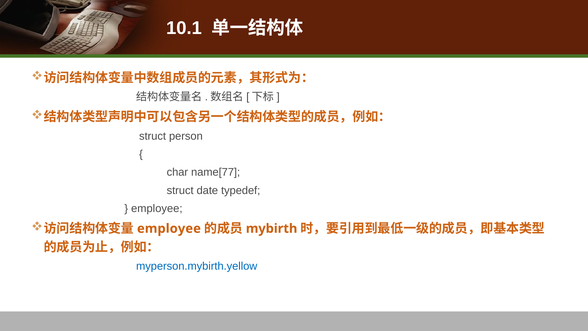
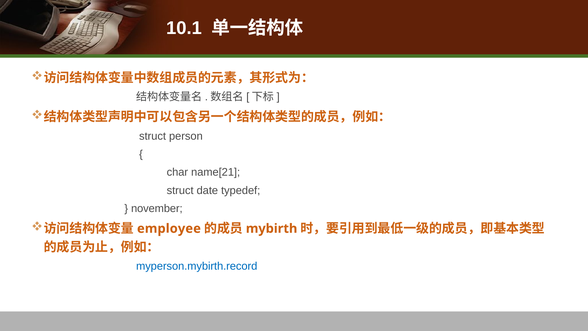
name[77: name[77 -> name[21
employee at (157, 208): employee -> november
myperson.mybirth.yellow: myperson.mybirth.yellow -> myperson.mybirth.record
